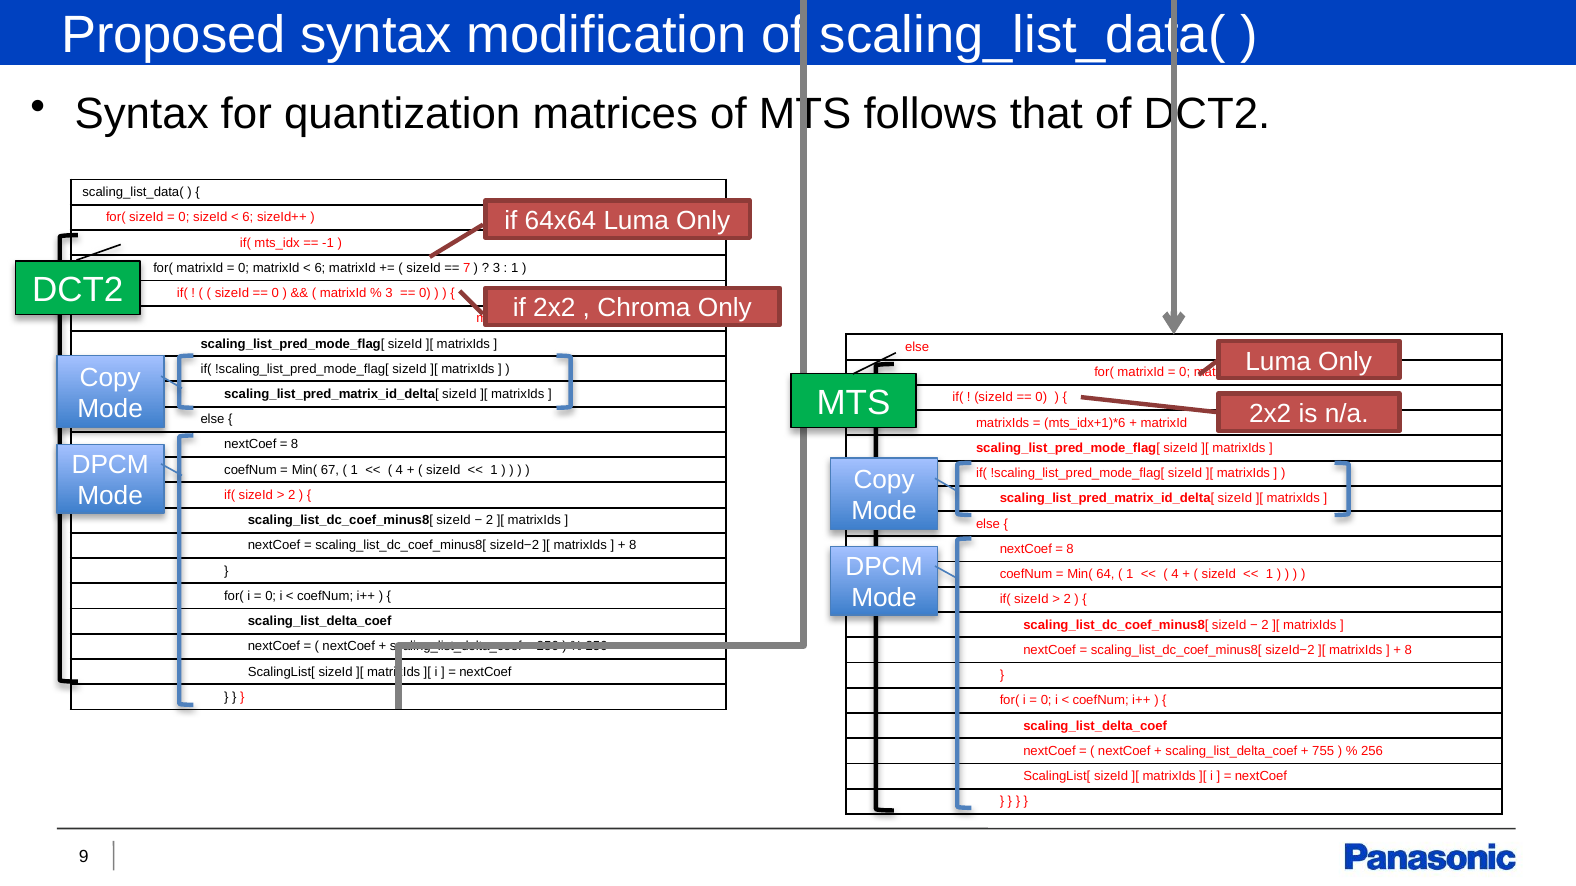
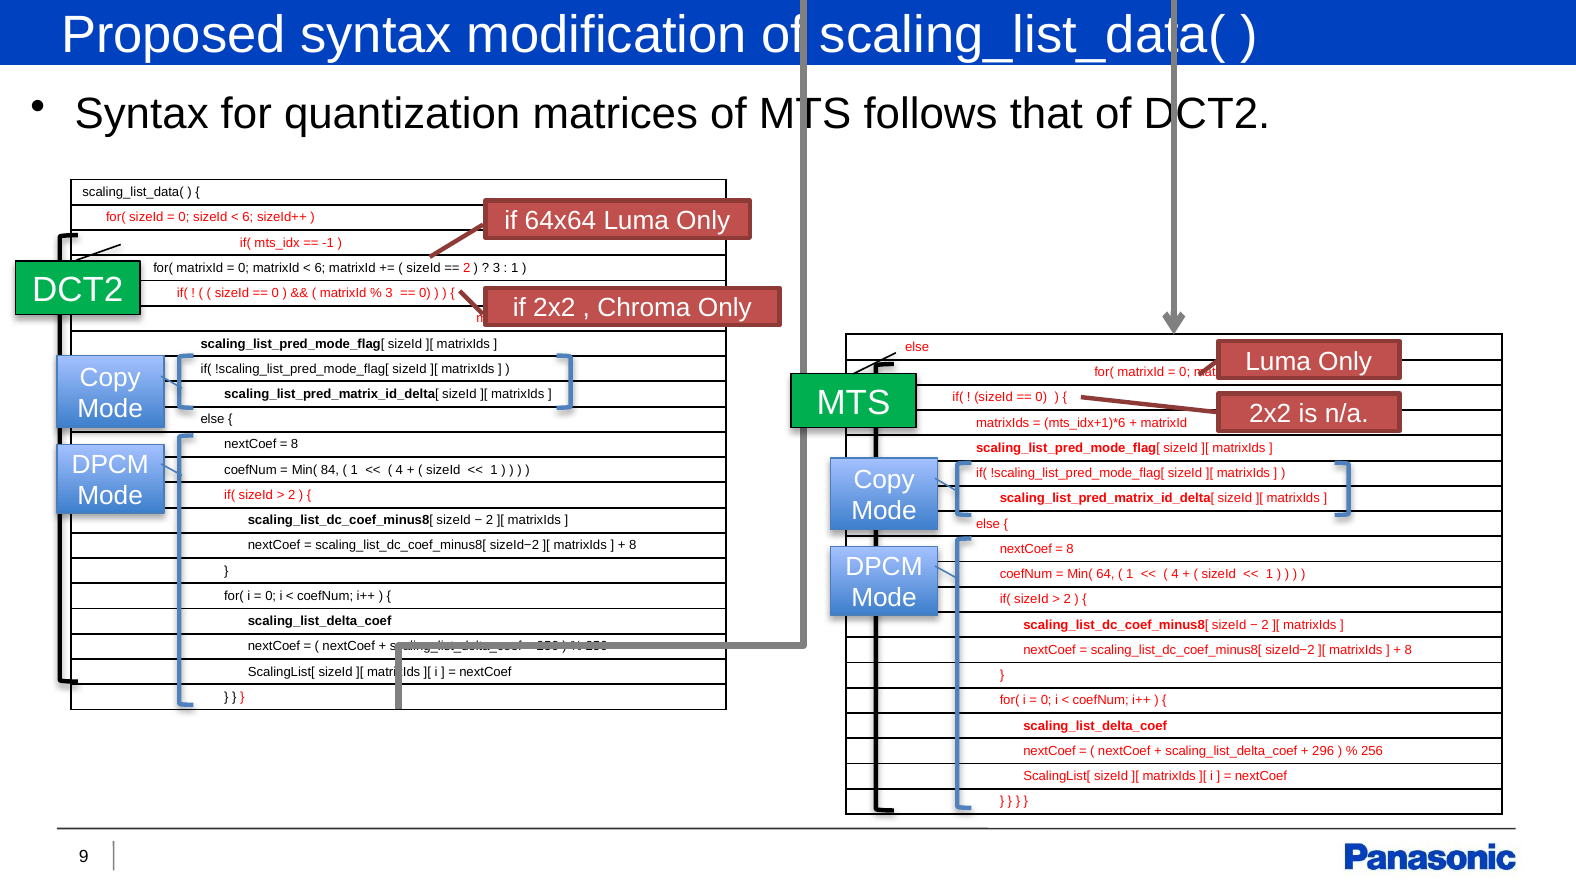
7 at (467, 268): 7 -> 2
67: 67 -> 84
755: 755 -> 296
